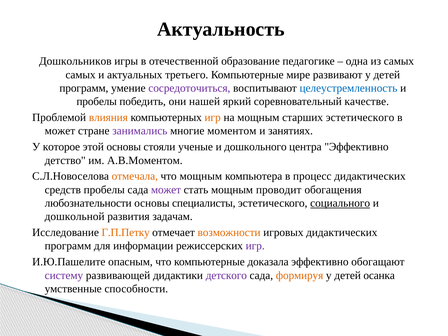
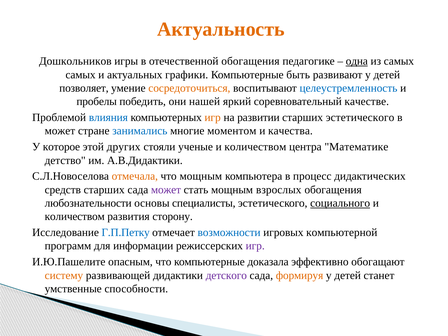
Актуальность colour: black -> orange
отечественной образование: образование -> обогащения
одна underline: none -> present
третьего: третьего -> графики
мире: мире -> быть
программ at (84, 88): программ -> позволяет
сосредоточиться colour: purple -> orange
влияния colour: orange -> blue
на мощным: мощным -> развитии
занимались colour: purple -> blue
занятиях: занятиях -> качества
этой основы: основы -> других
ученые и дошкольного: дошкольного -> количеством
центра Эффективно: Эффективно -> Математике
А.В.Моментом: А.В.Моментом -> А.В.Дидактики
средств пробелы: пробелы -> старших
проводит: проводит -> взрослых
дошкольной at (75, 217): дошкольной -> количеством
задачам: задачам -> сторону
Г.П.Петку colour: orange -> blue
возможности colour: orange -> blue
игровых дидактических: дидактических -> компьютерной
систему colour: purple -> orange
осанка: осанка -> станет
